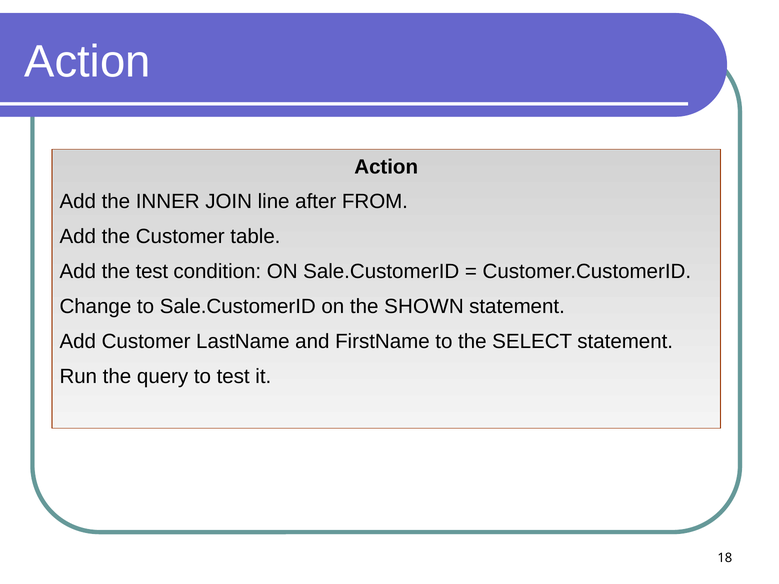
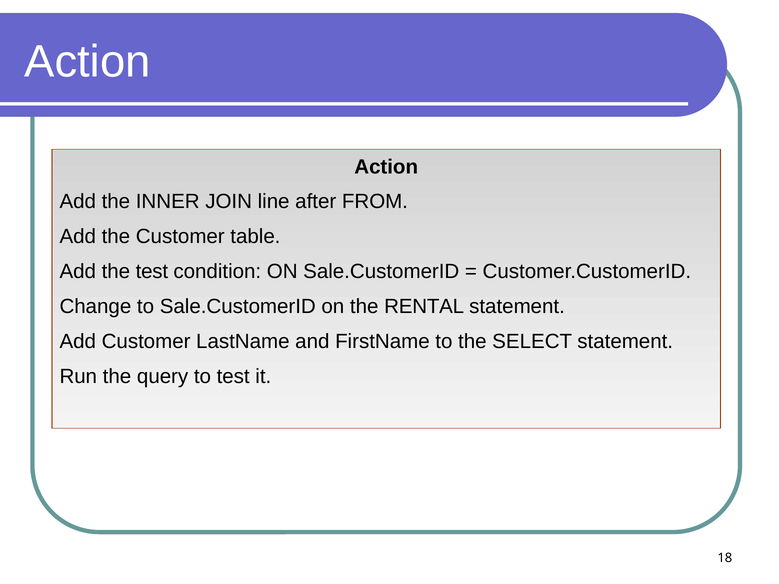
SHOWN: SHOWN -> RENTAL
